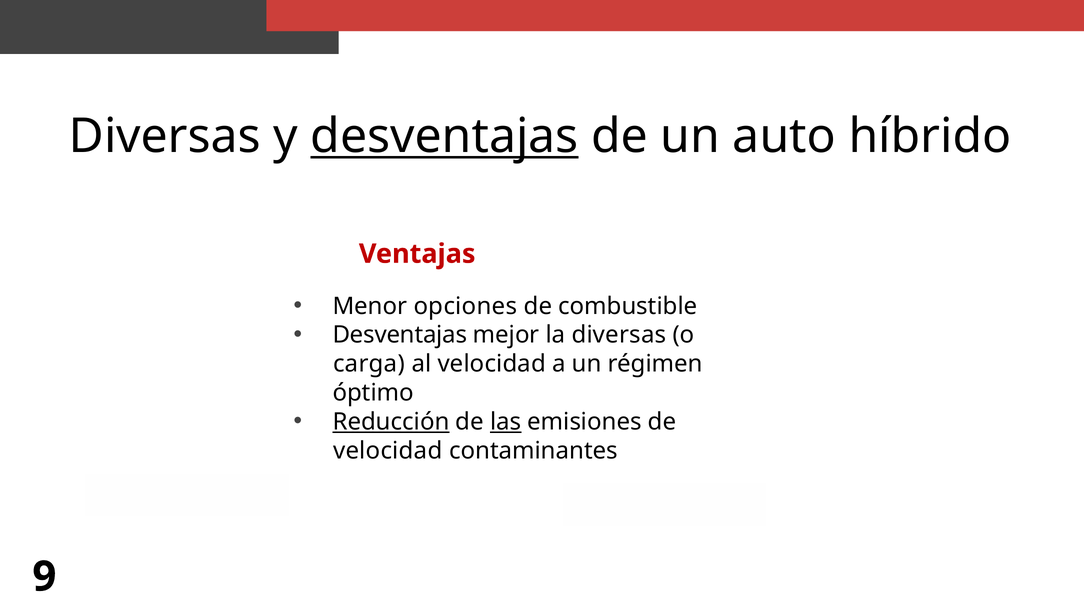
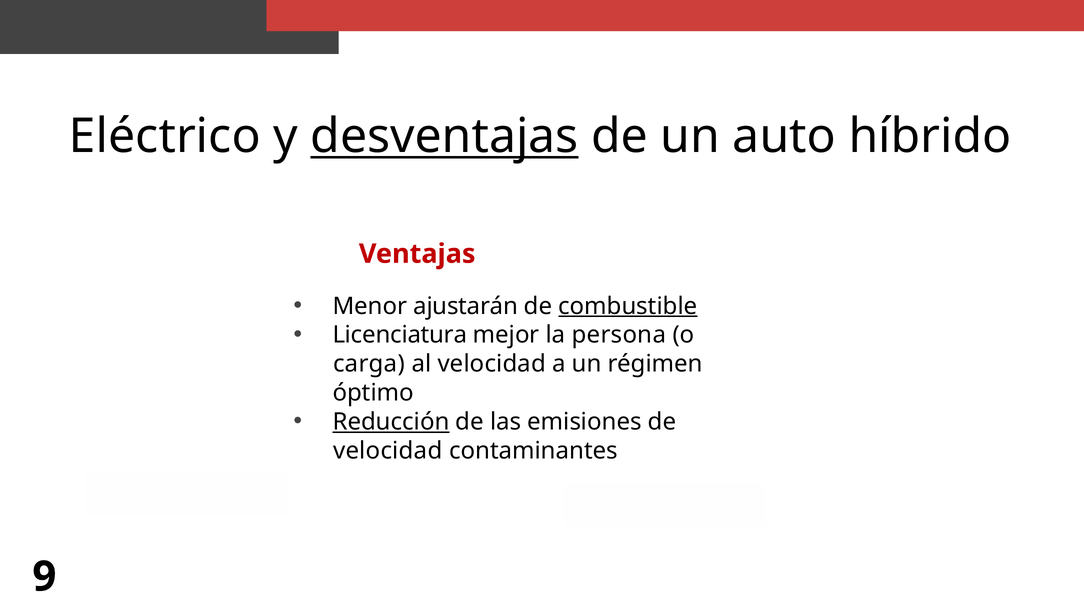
Diversas at (165, 136): Diversas -> Eléctrico
opciones: opciones -> ajustarán
combustible underline: none -> present
Desventajas at (400, 335): Desventajas -> Licenciatura
la diversas: diversas -> persona
las underline: present -> none
